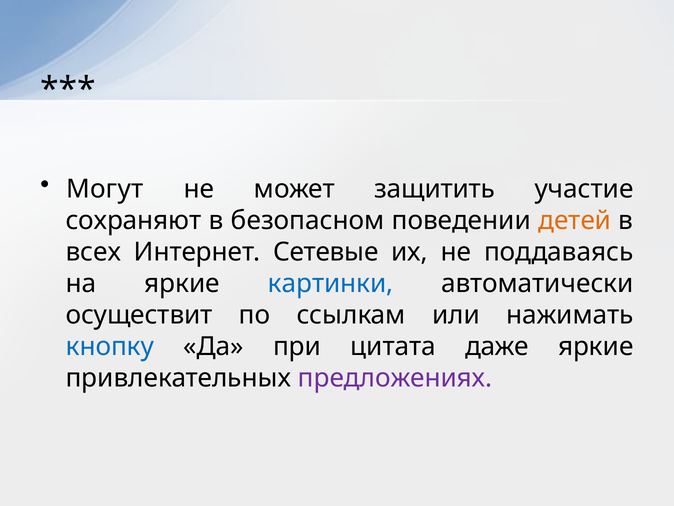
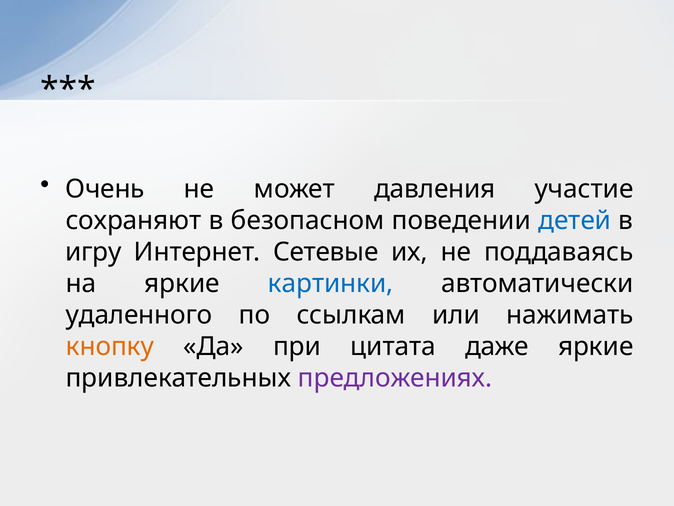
Могут: Могут -> Очень
защитить: защитить -> давления
детей colour: orange -> blue
всех: всех -> игру
осуществит: осуществит -> удаленного
кнопку colour: blue -> orange
